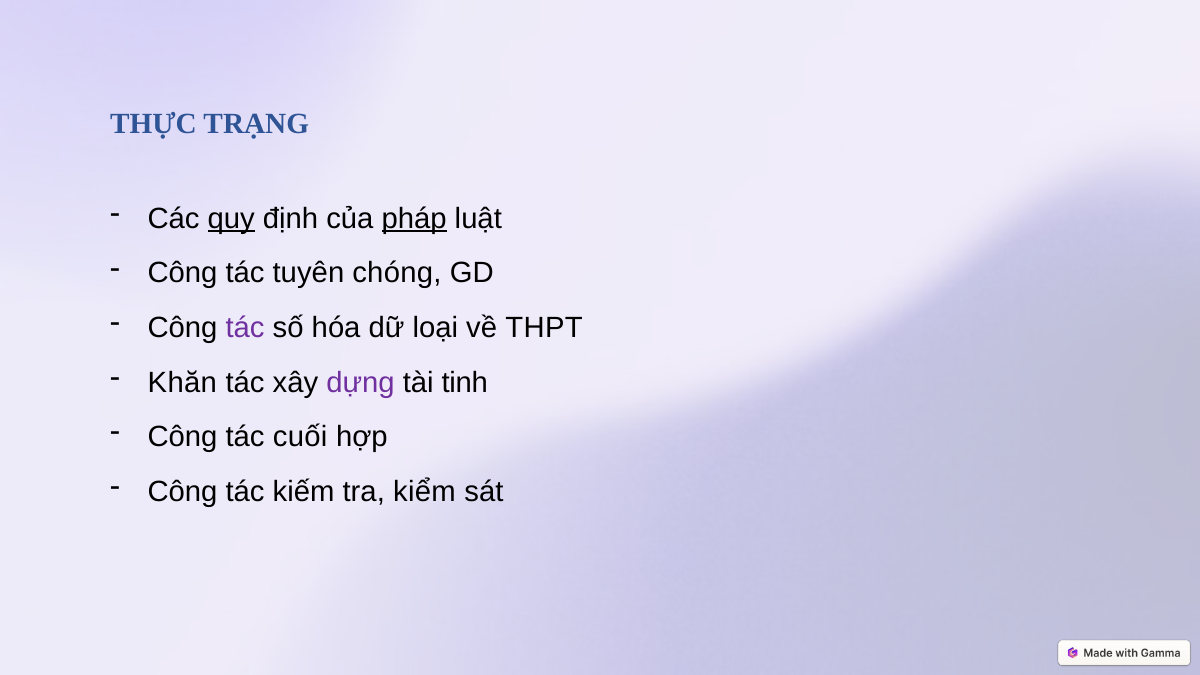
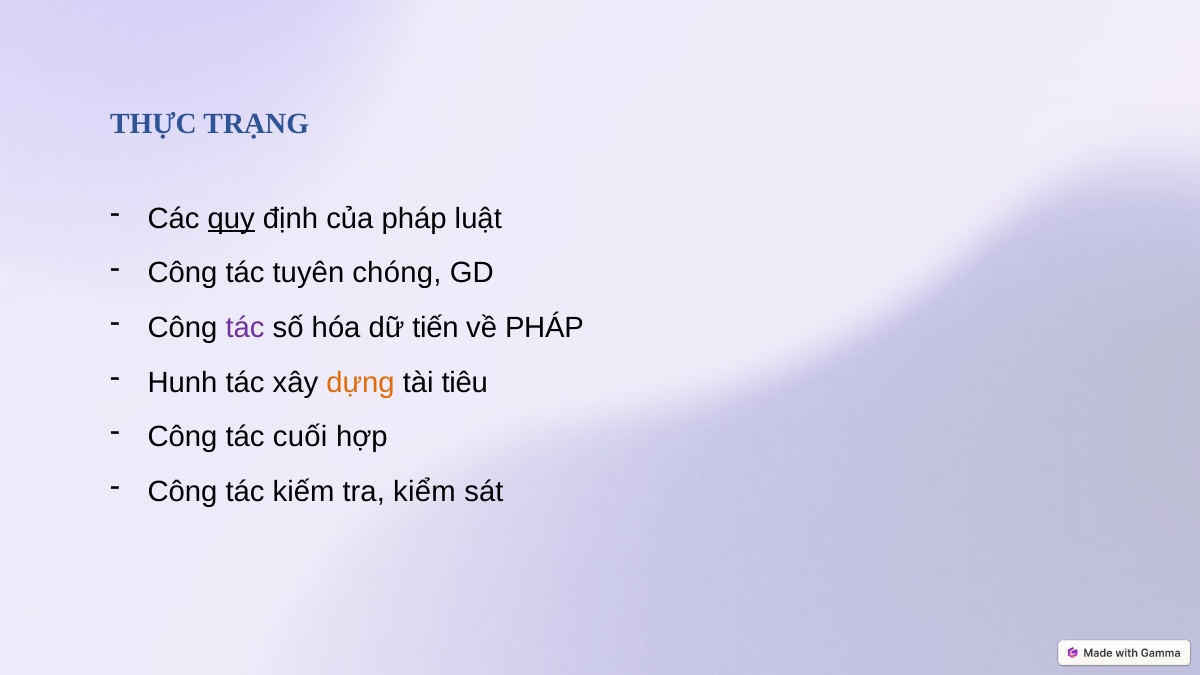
pháp at (414, 218) underline: present -> none
loại: loại -> tiến
về THPT: THPT -> PHÁP
Khăn: Khăn -> Hunh
dựng colour: purple -> orange
tinh: tinh -> tiêu
